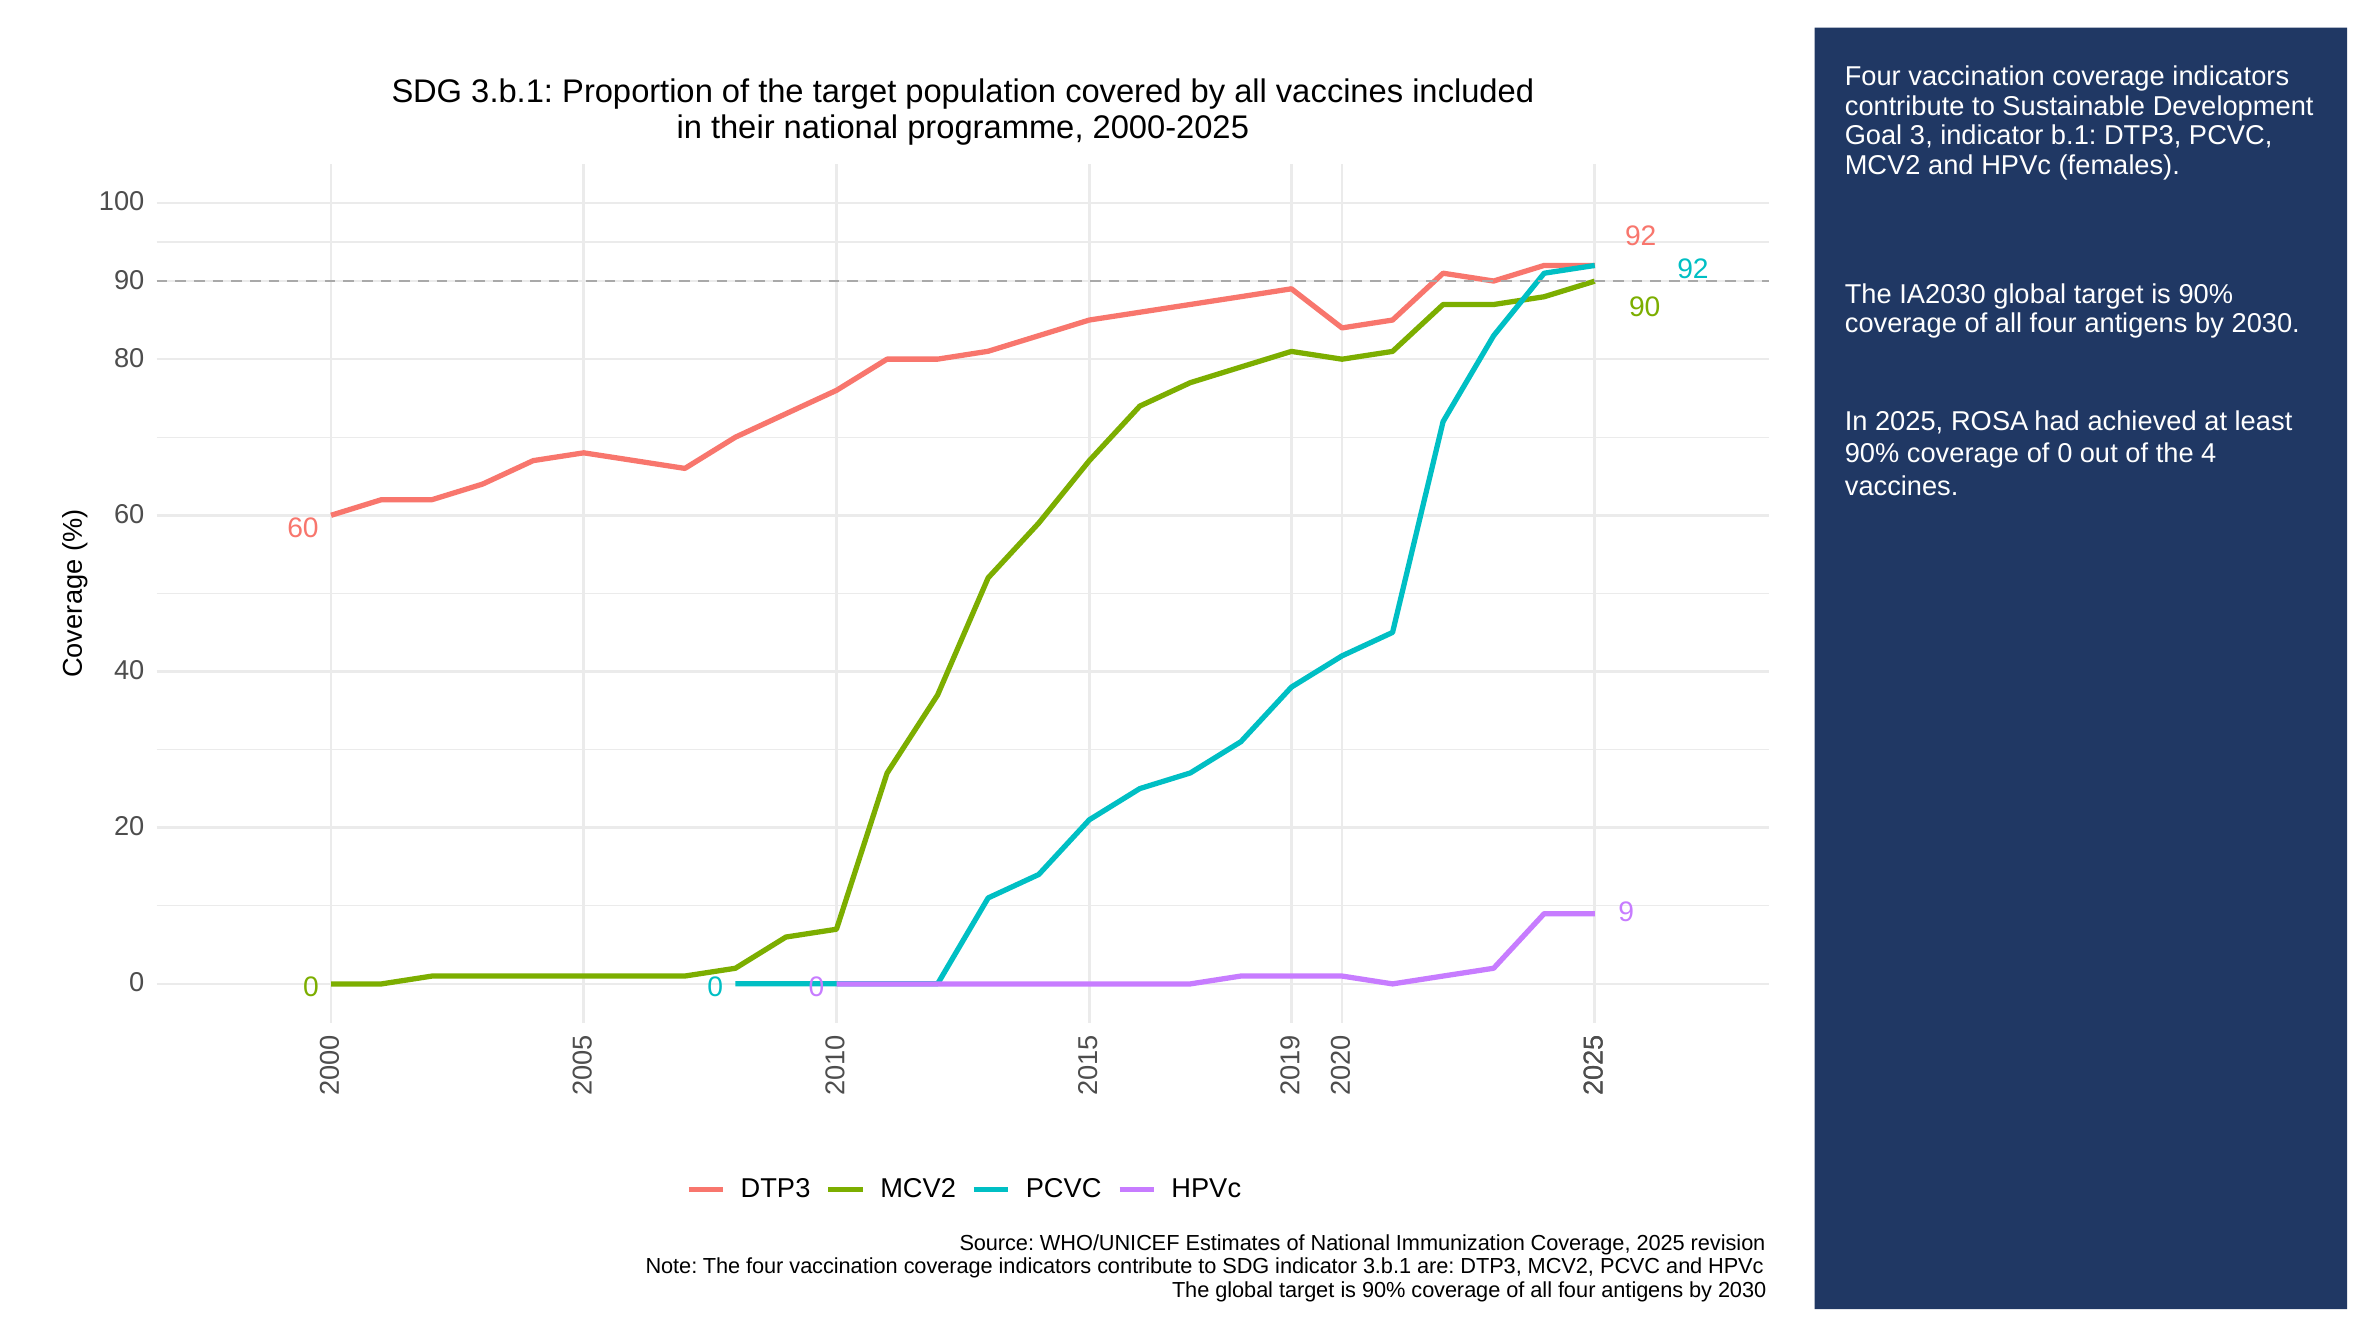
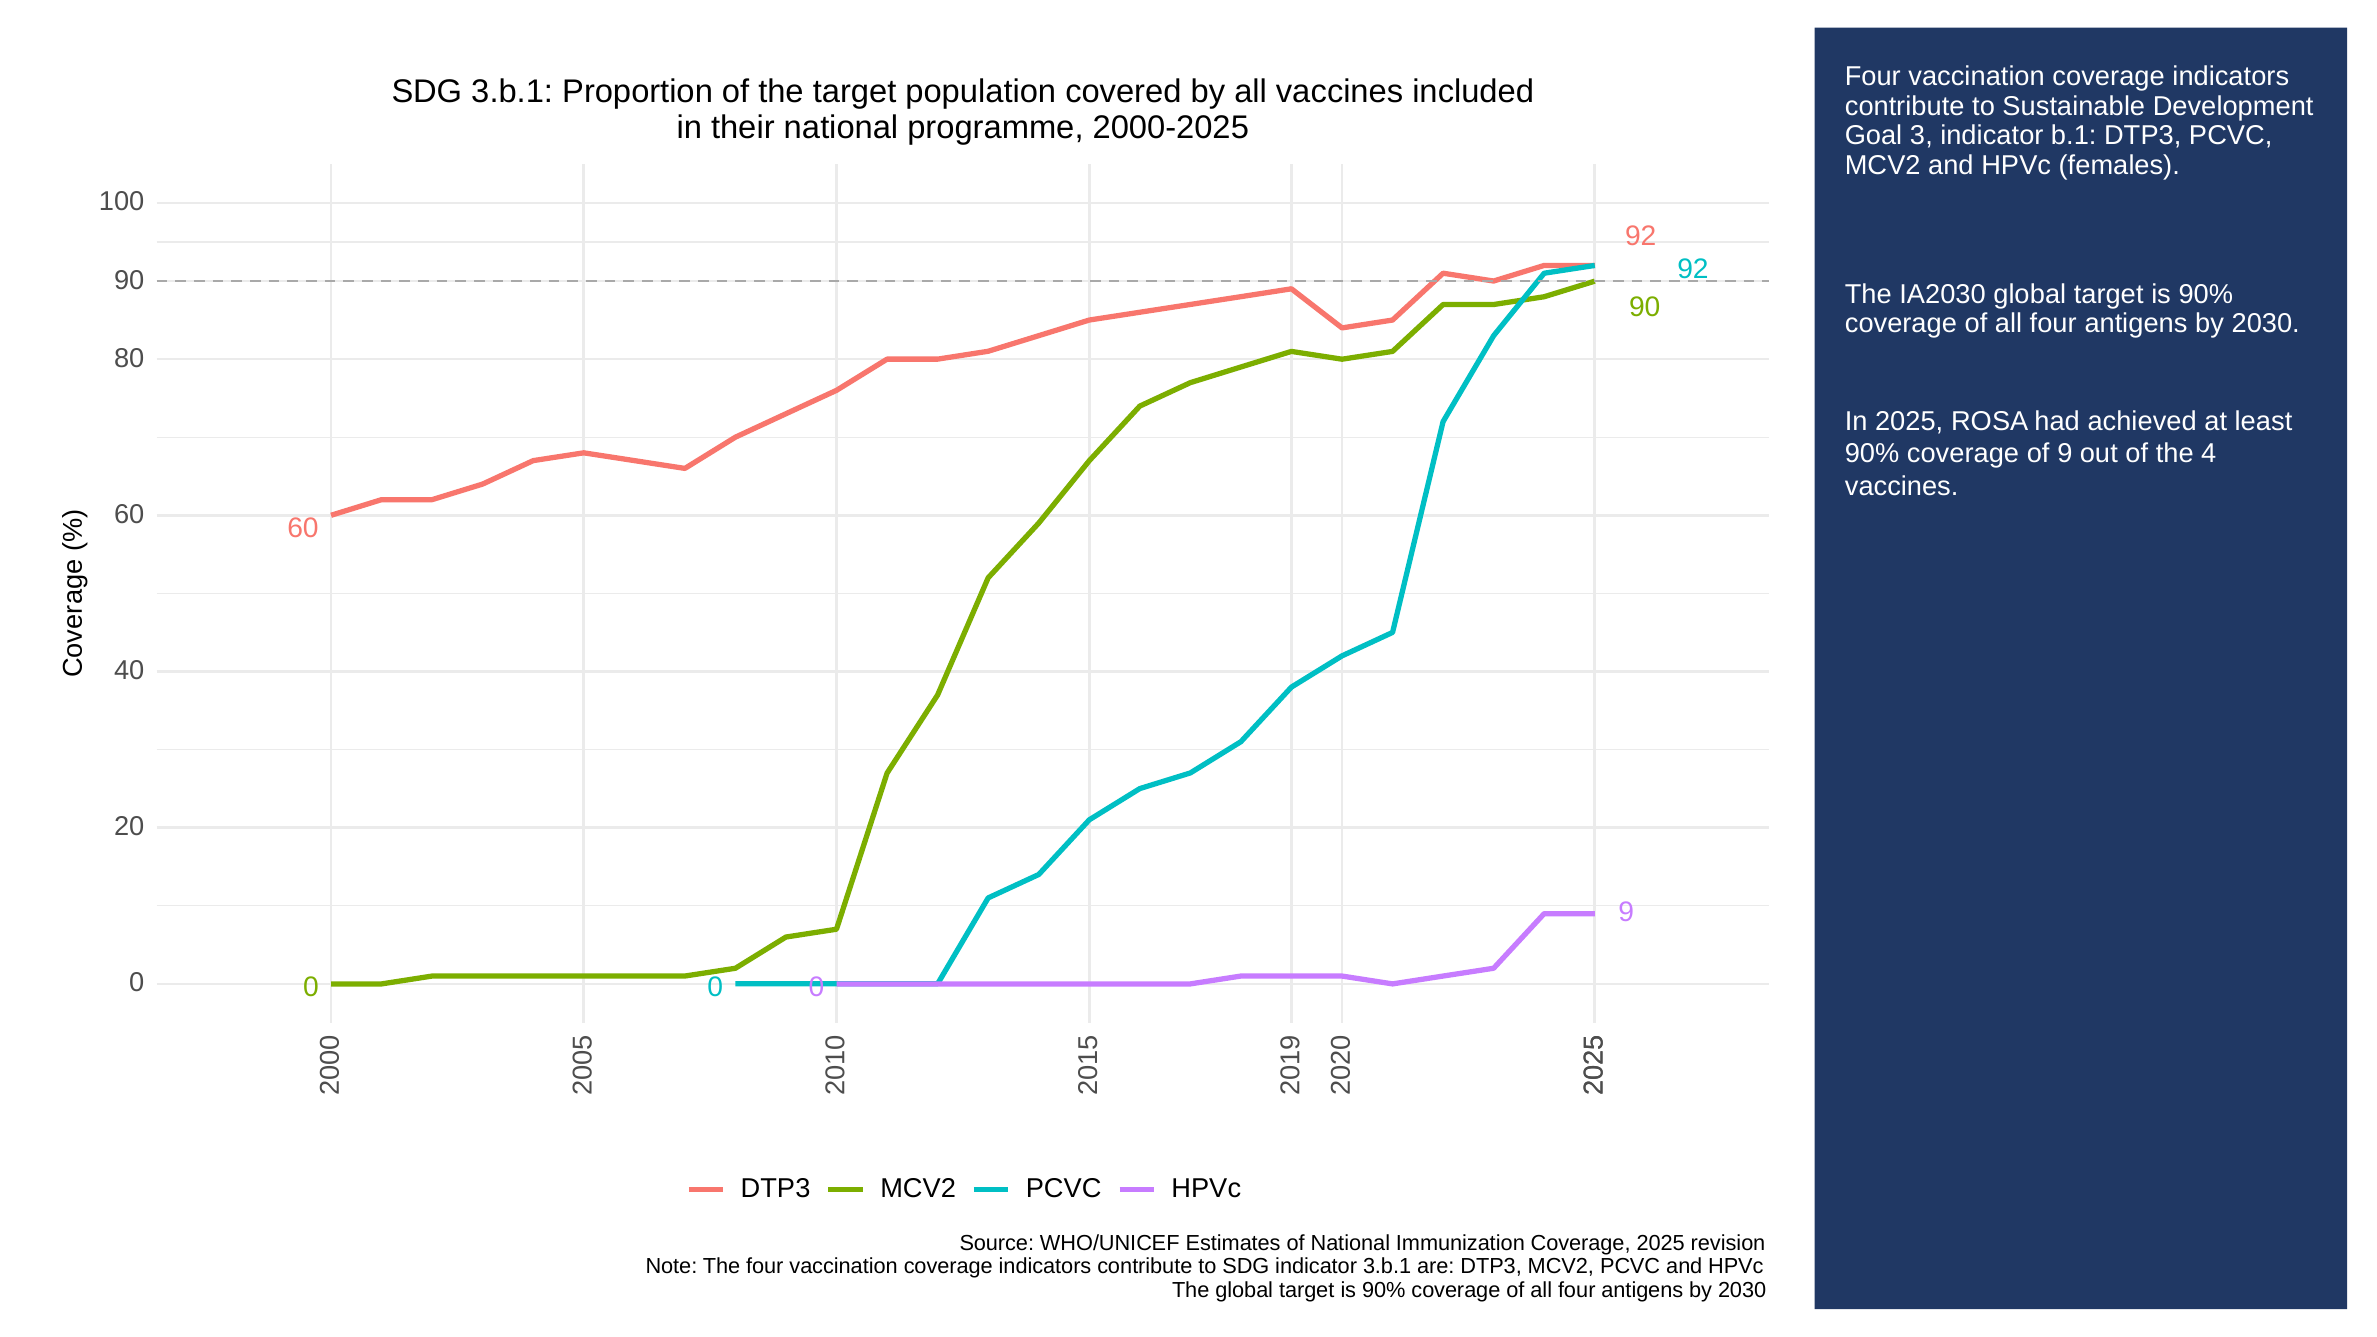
of 0: 0 -> 9
